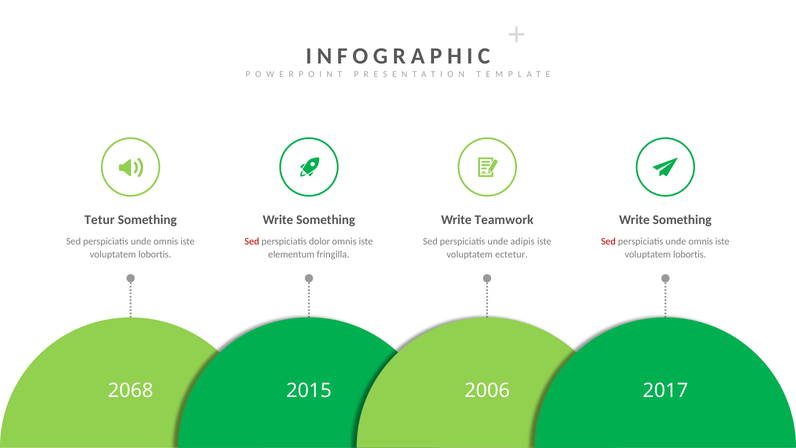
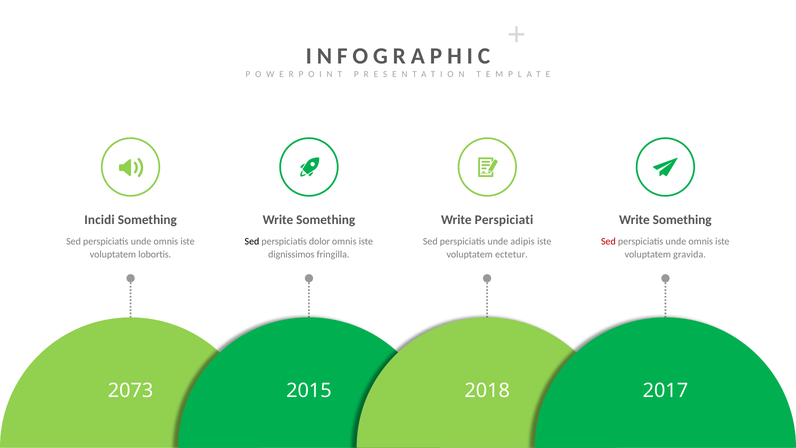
Tetur: Tetur -> Incidi
Teamwork: Teamwork -> Perspiciati
Sed at (252, 241) colour: red -> black
elementum: elementum -> dignissimos
lobortis at (690, 255): lobortis -> gravida
2068: 2068 -> 2073
2006: 2006 -> 2018
